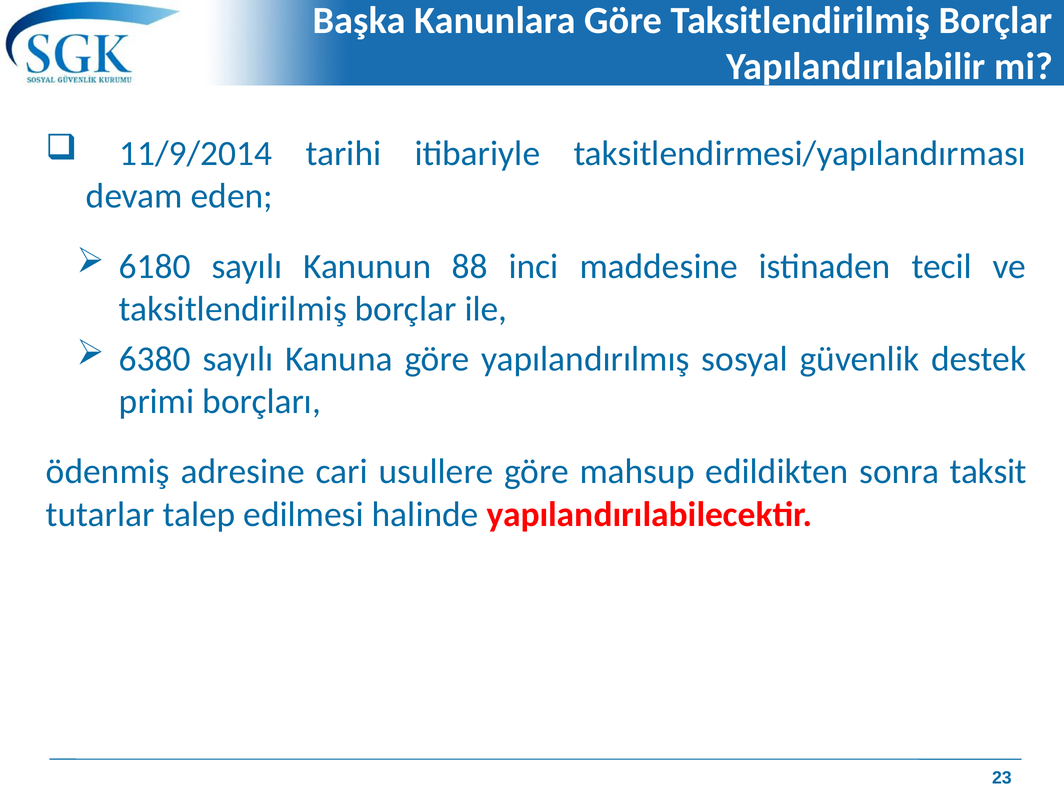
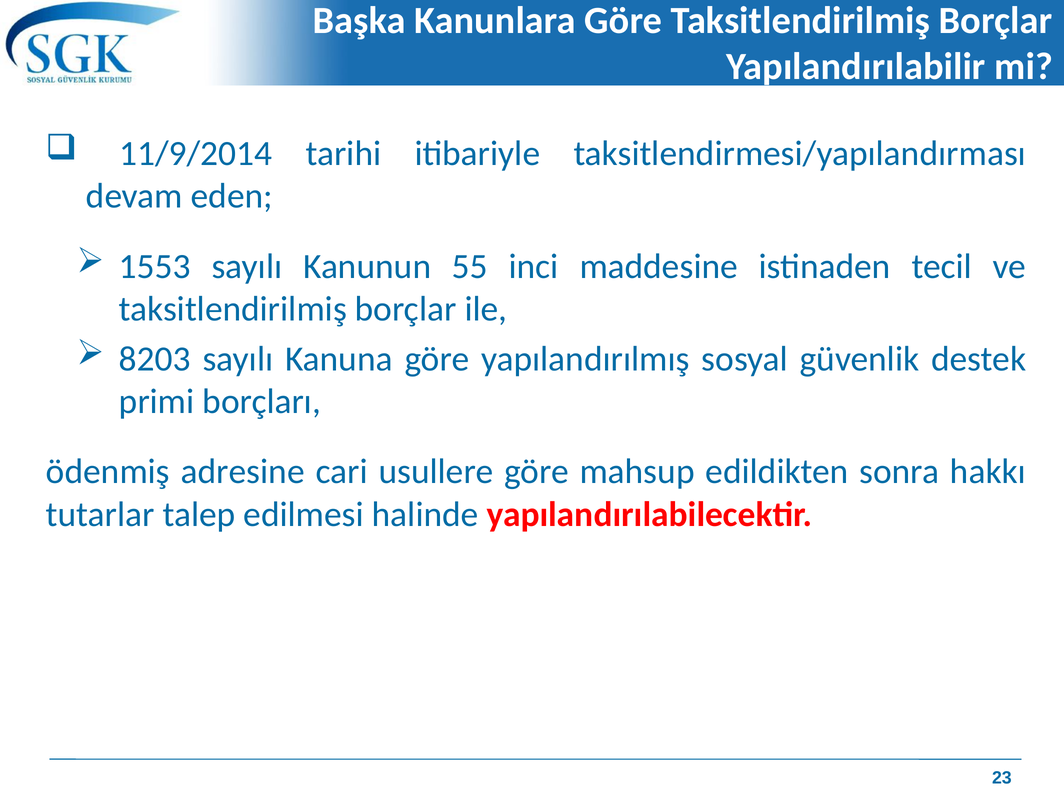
6180: 6180 -> 1553
88: 88 -> 55
6380: 6380 -> 8203
taksit: taksit -> hakkı
